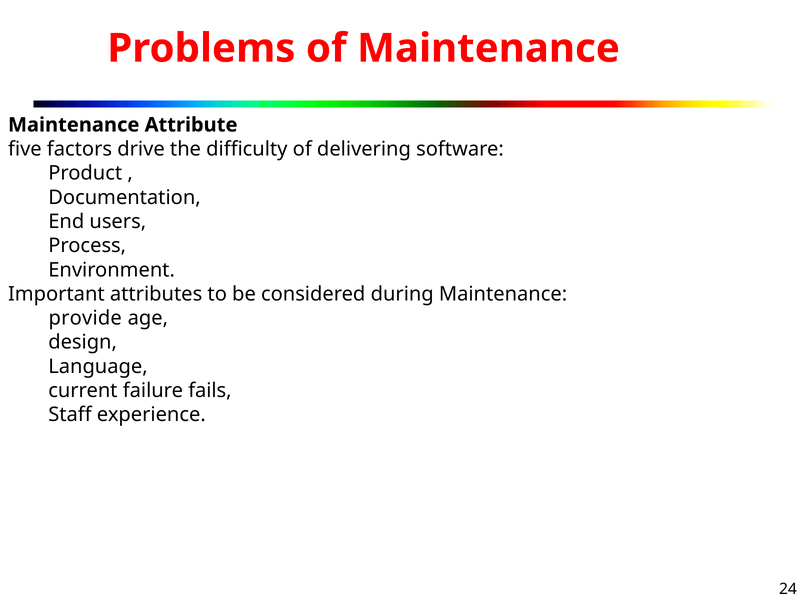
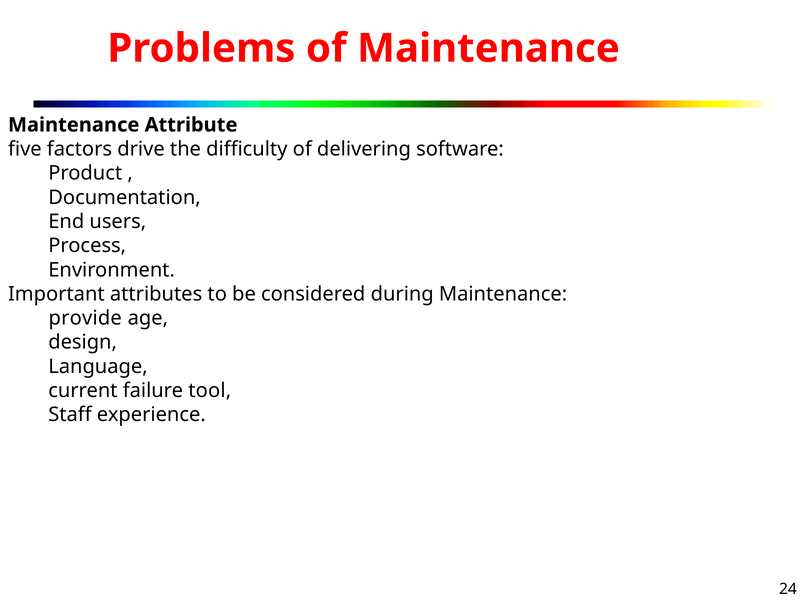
fails: fails -> tool
